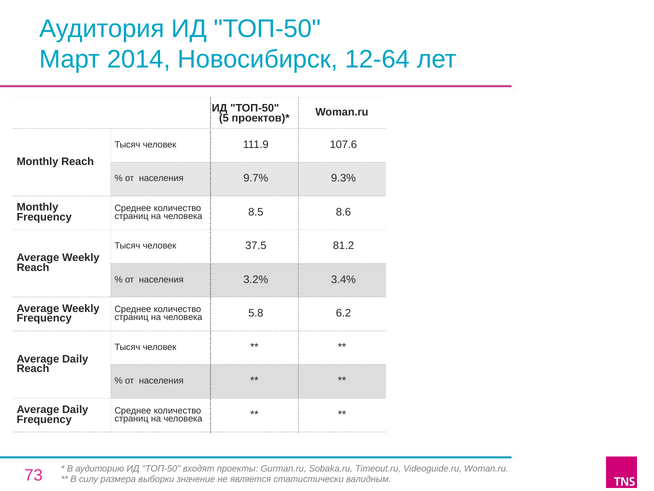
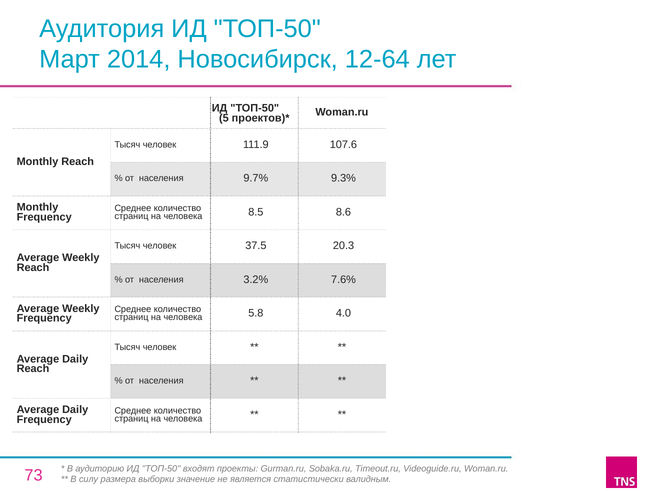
81.2: 81.2 -> 20.3
3.4%: 3.4% -> 7.6%
6.2: 6.2 -> 4.0
